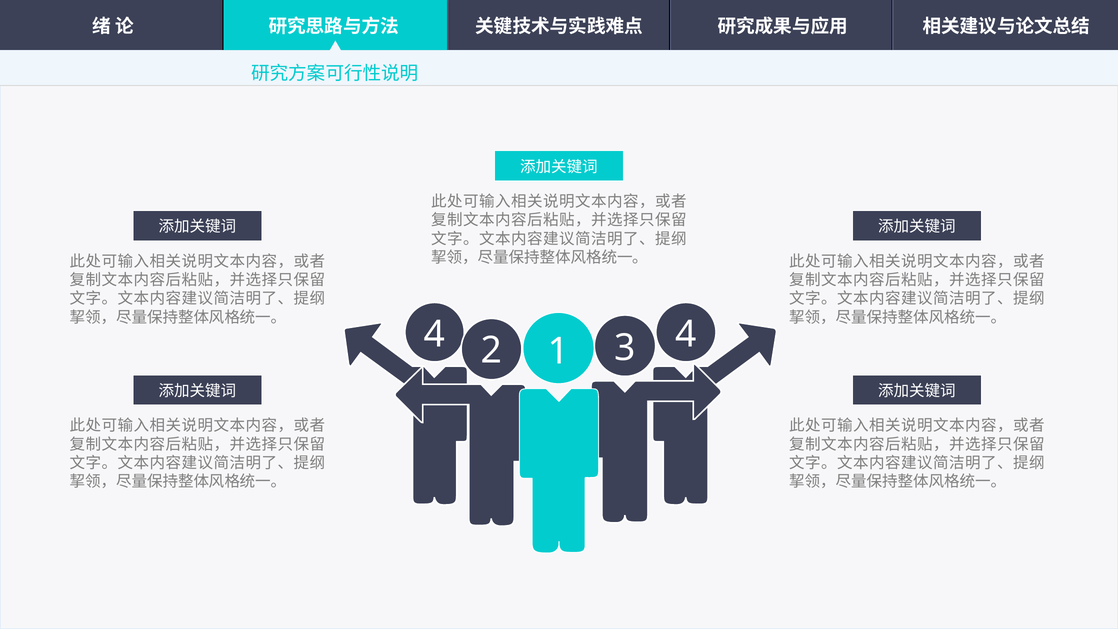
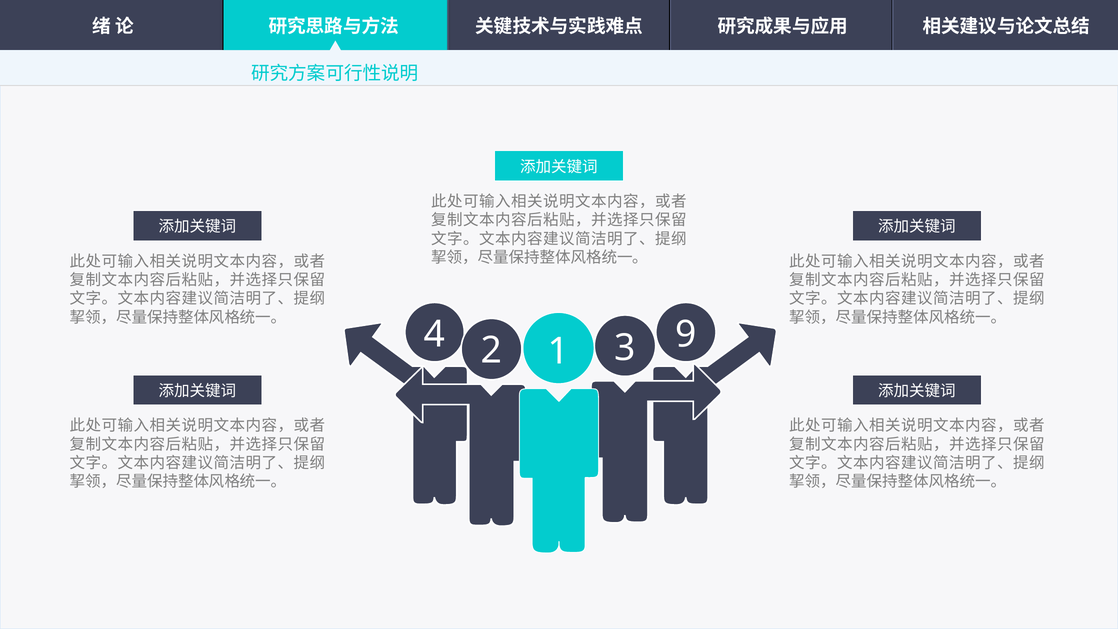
4 4: 4 -> 9
